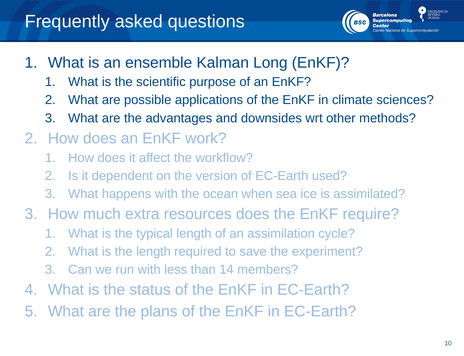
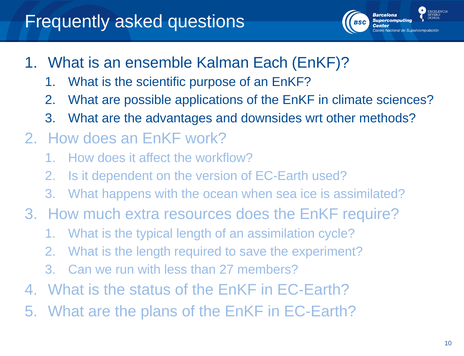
Long: Long -> Each
14: 14 -> 27
